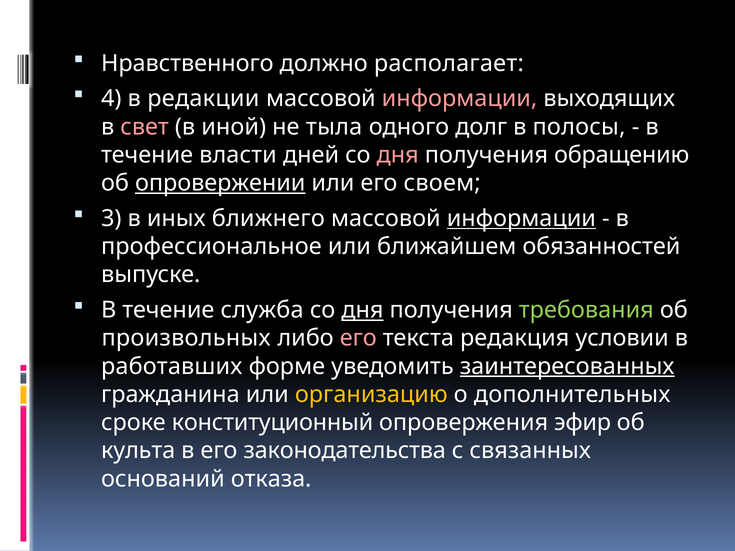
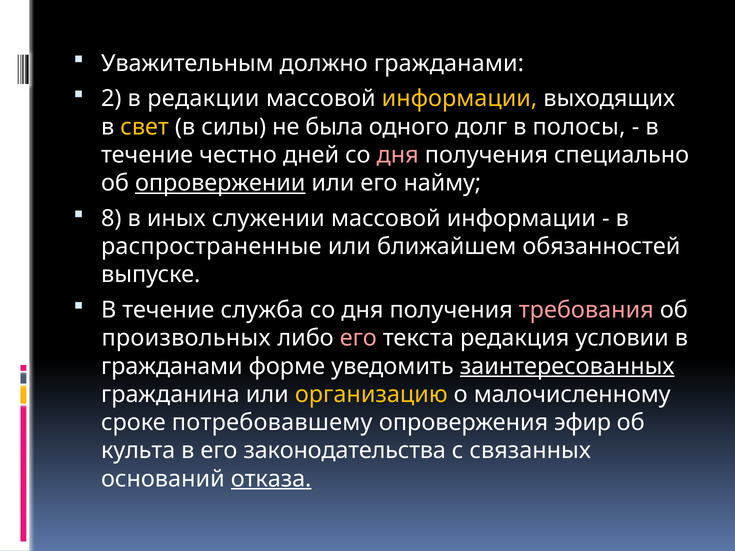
Нравственного: Нравственного -> Уважительным
должно располагает: располагает -> гражданами
4: 4 -> 2
информации at (459, 99) colour: pink -> yellow
свет colour: pink -> yellow
иной: иной -> силы
тыла: тыла -> была
власти: власти -> честно
обращению: обращению -> специально
своем: своем -> найму
3: 3 -> 8
ближнего: ближнего -> служении
информации at (521, 219) underline: present -> none
профессиональное: профессиональное -> распространенные
дня at (362, 310) underline: present -> none
требования colour: light green -> pink
работавших at (172, 366): работавших -> гражданами
дополнительных: дополнительных -> малочисленному
конституционный: конституционный -> потребовавшему
отказа underline: none -> present
